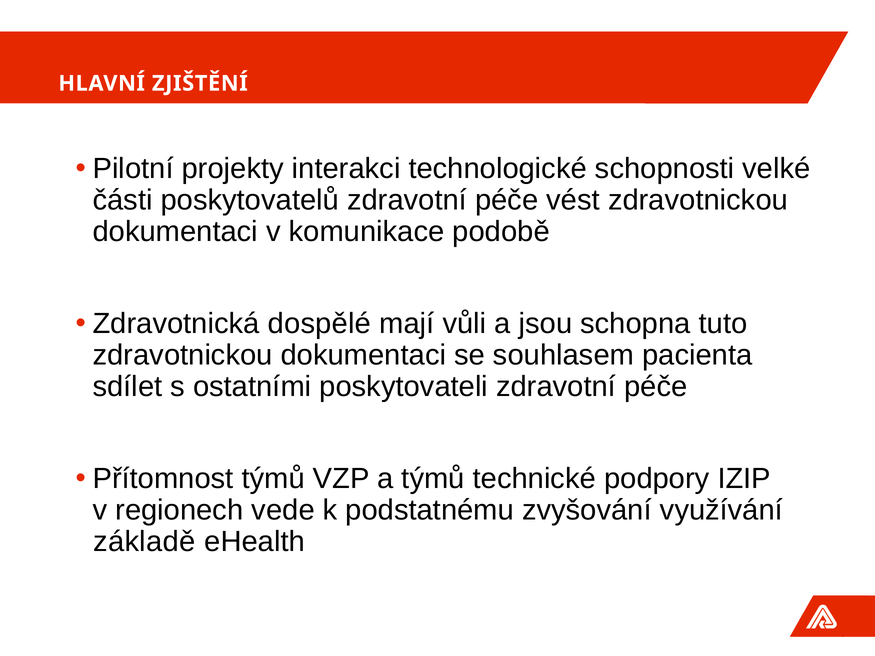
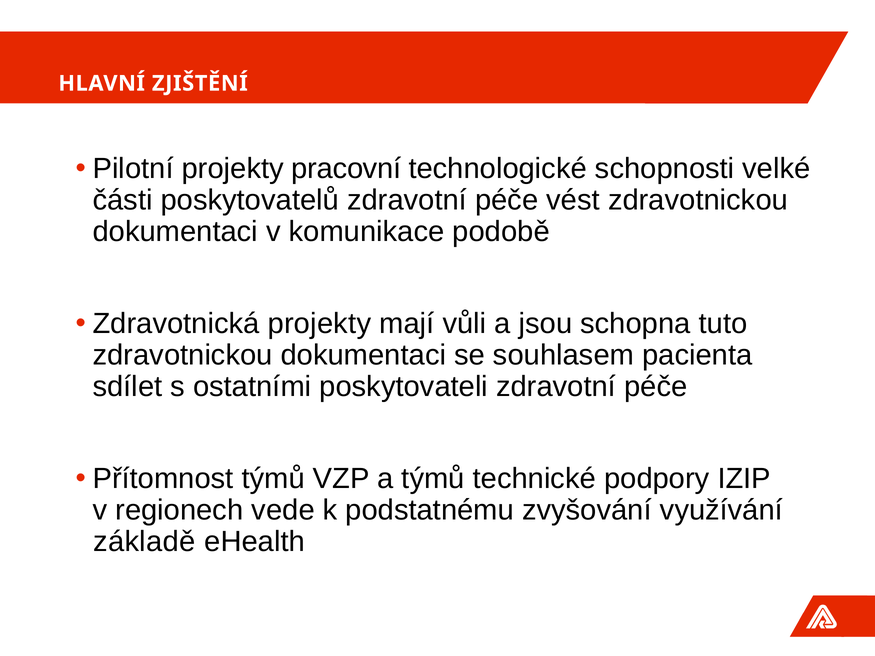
interakci: interakci -> pracovní
Zdravotnická dospělé: dospělé -> projekty
